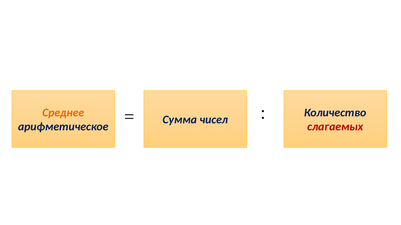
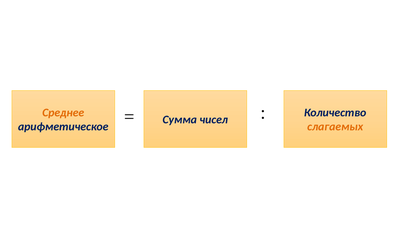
слагаемых colour: red -> orange
